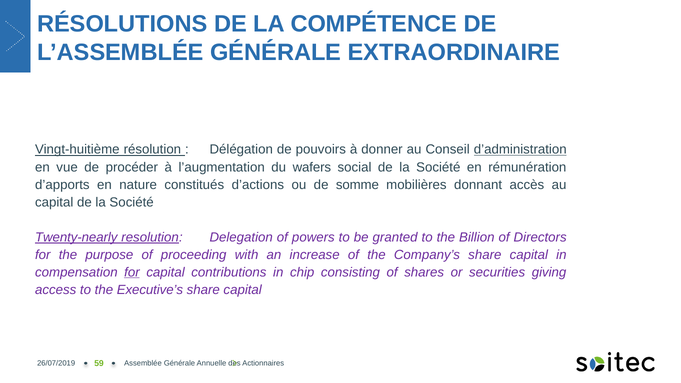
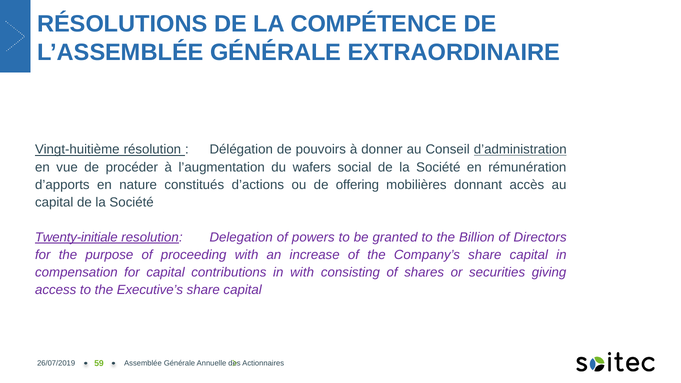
somme: somme -> offering
Twenty-nearly: Twenty-nearly -> Twenty-initiale
for at (132, 272) underline: present -> none
in chip: chip -> with
